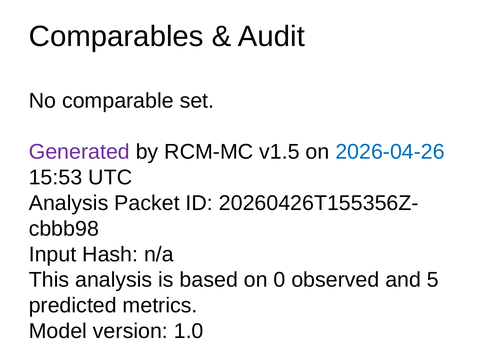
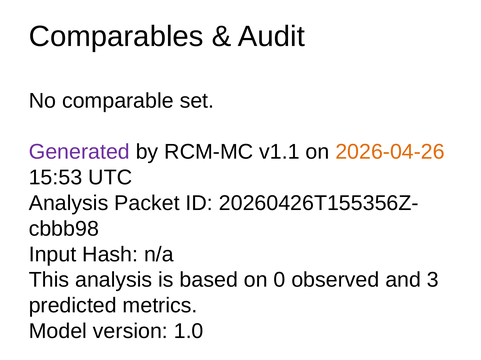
v1.5: v1.5 -> v1.1
2026-04-26 colour: blue -> orange
5: 5 -> 3
